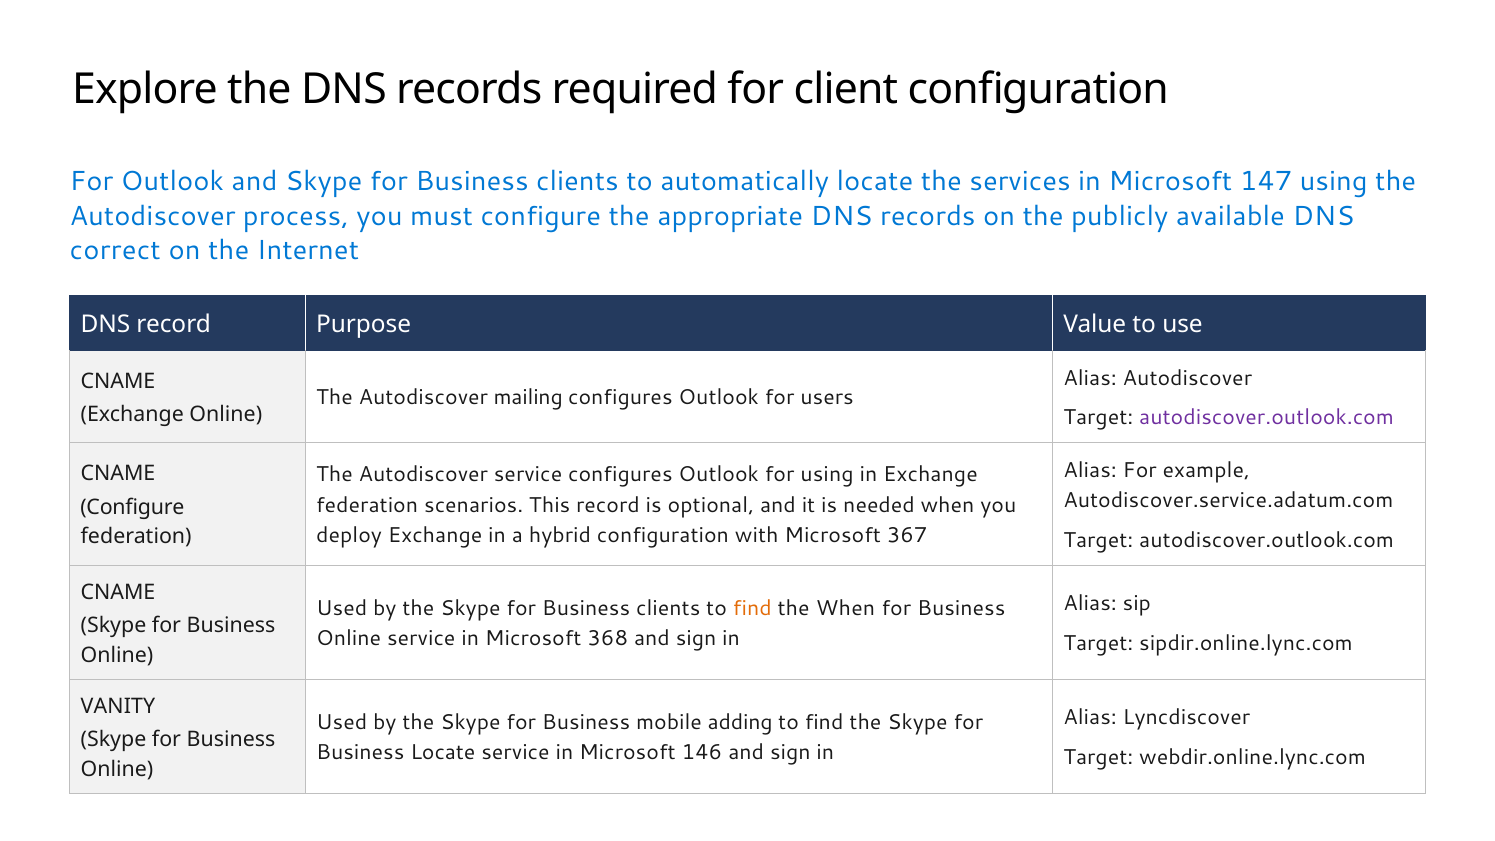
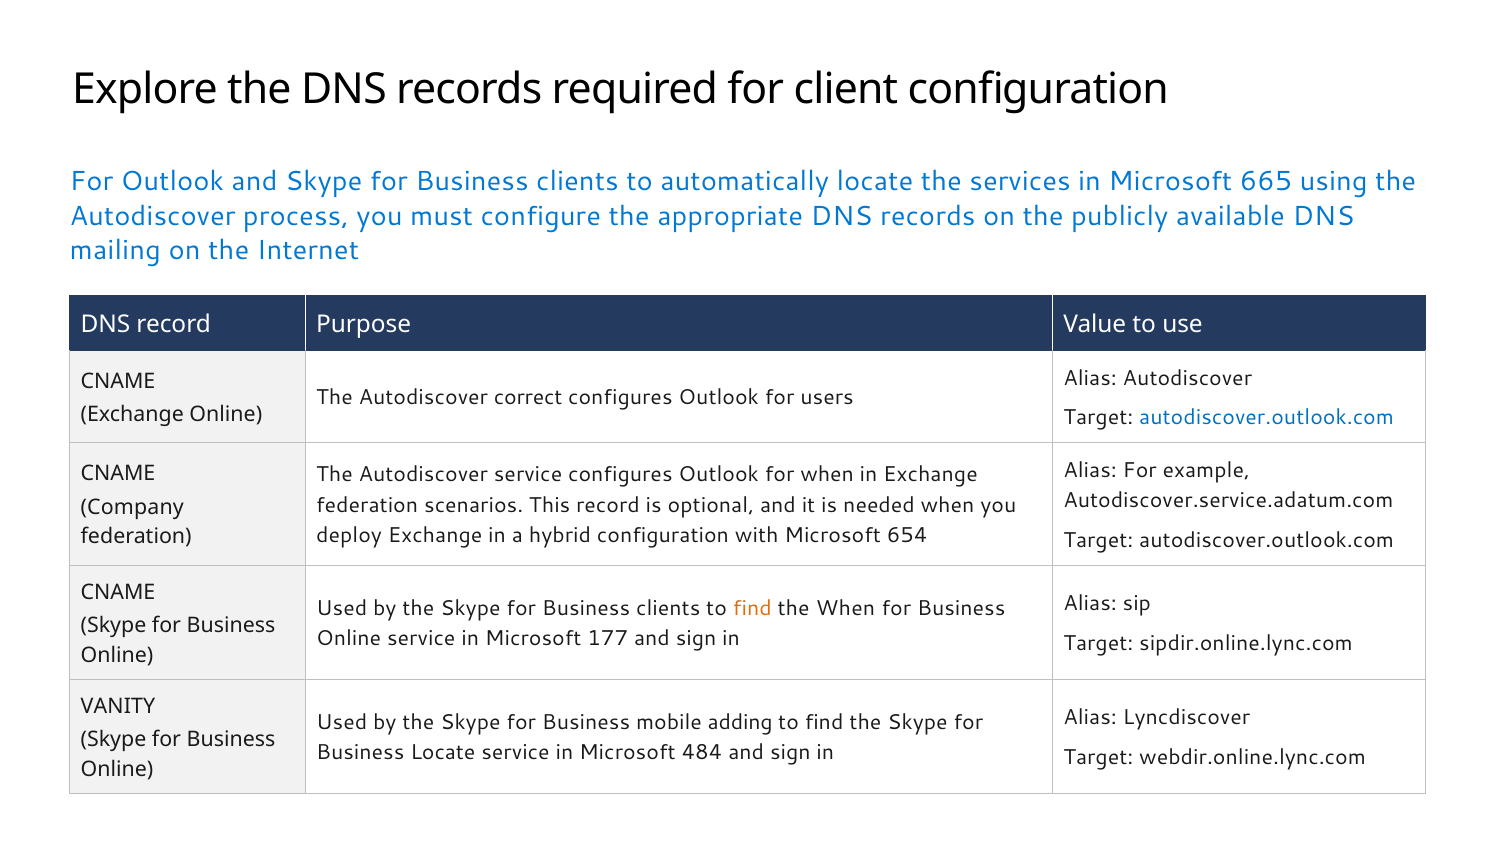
147: 147 -> 665
correct: correct -> mailing
mailing: mailing -> correct
autodiscover.outlook.com at (1267, 418) colour: purple -> blue
for using: using -> when
Configure at (132, 507): Configure -> Company
367: 367 -> 654
368: 368 -> 177
146: 146 -> 484
